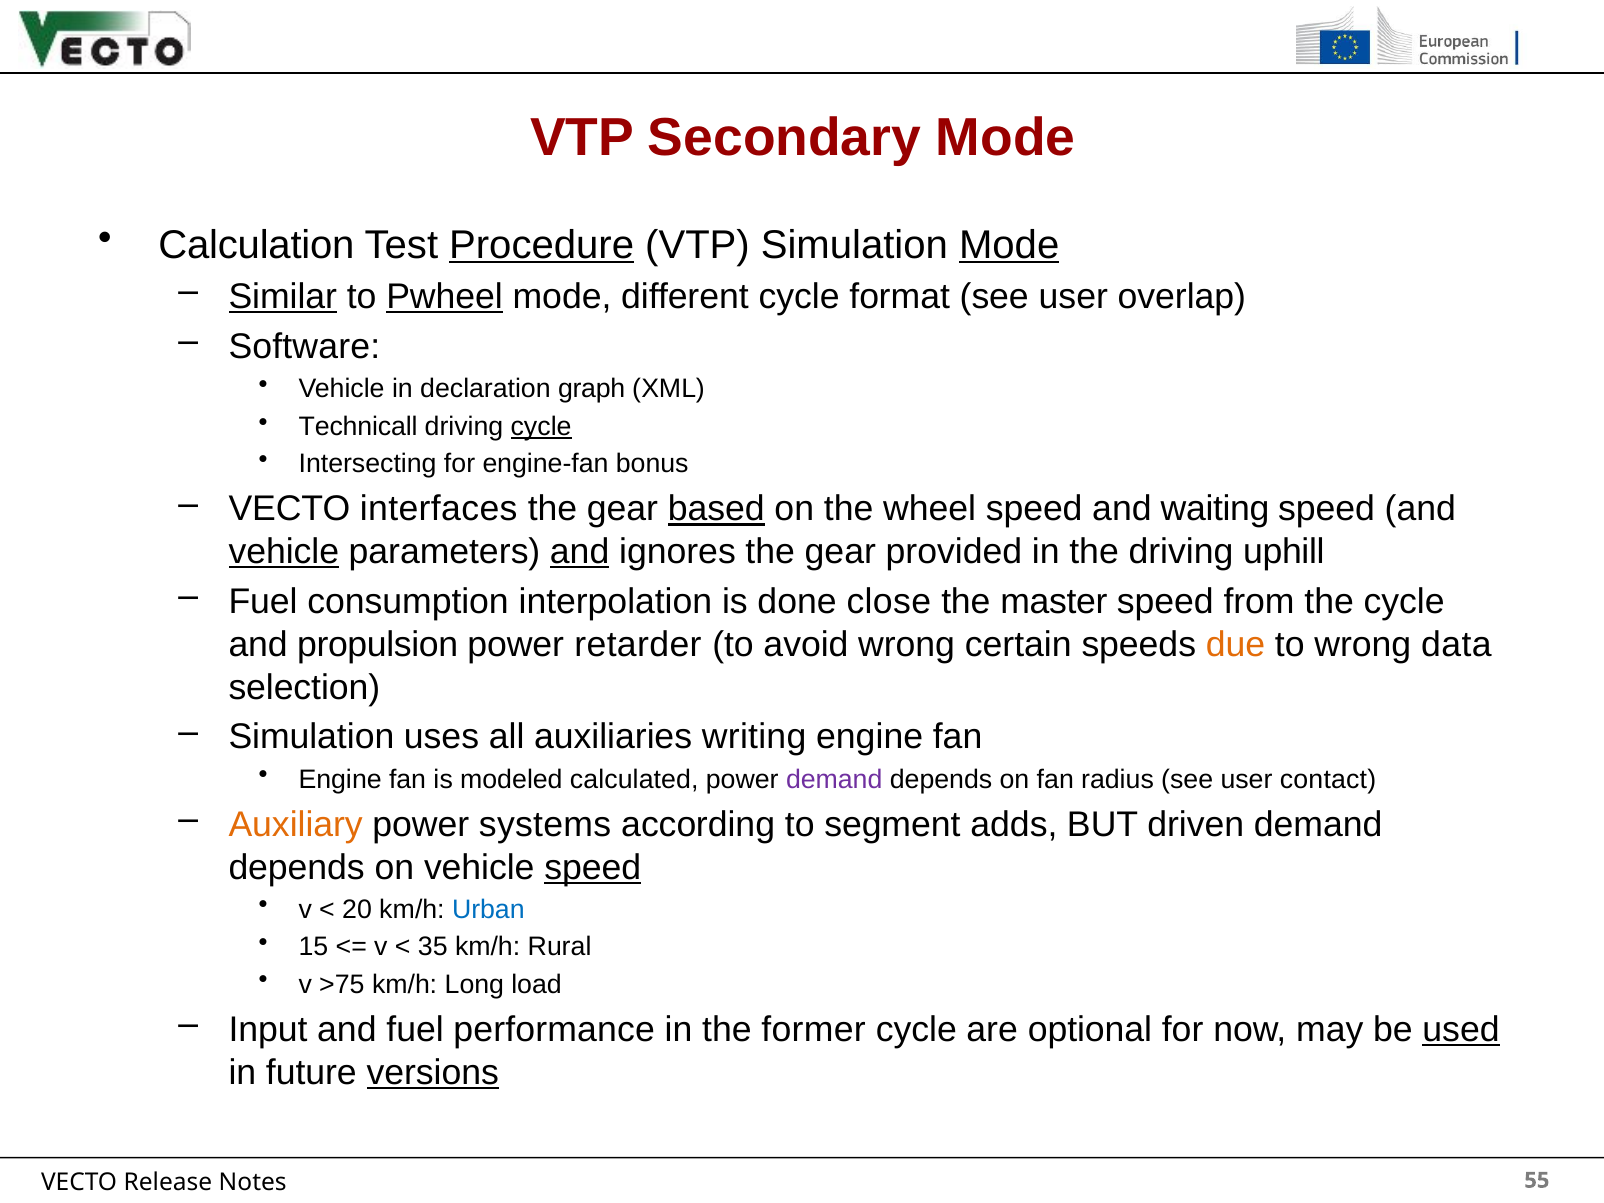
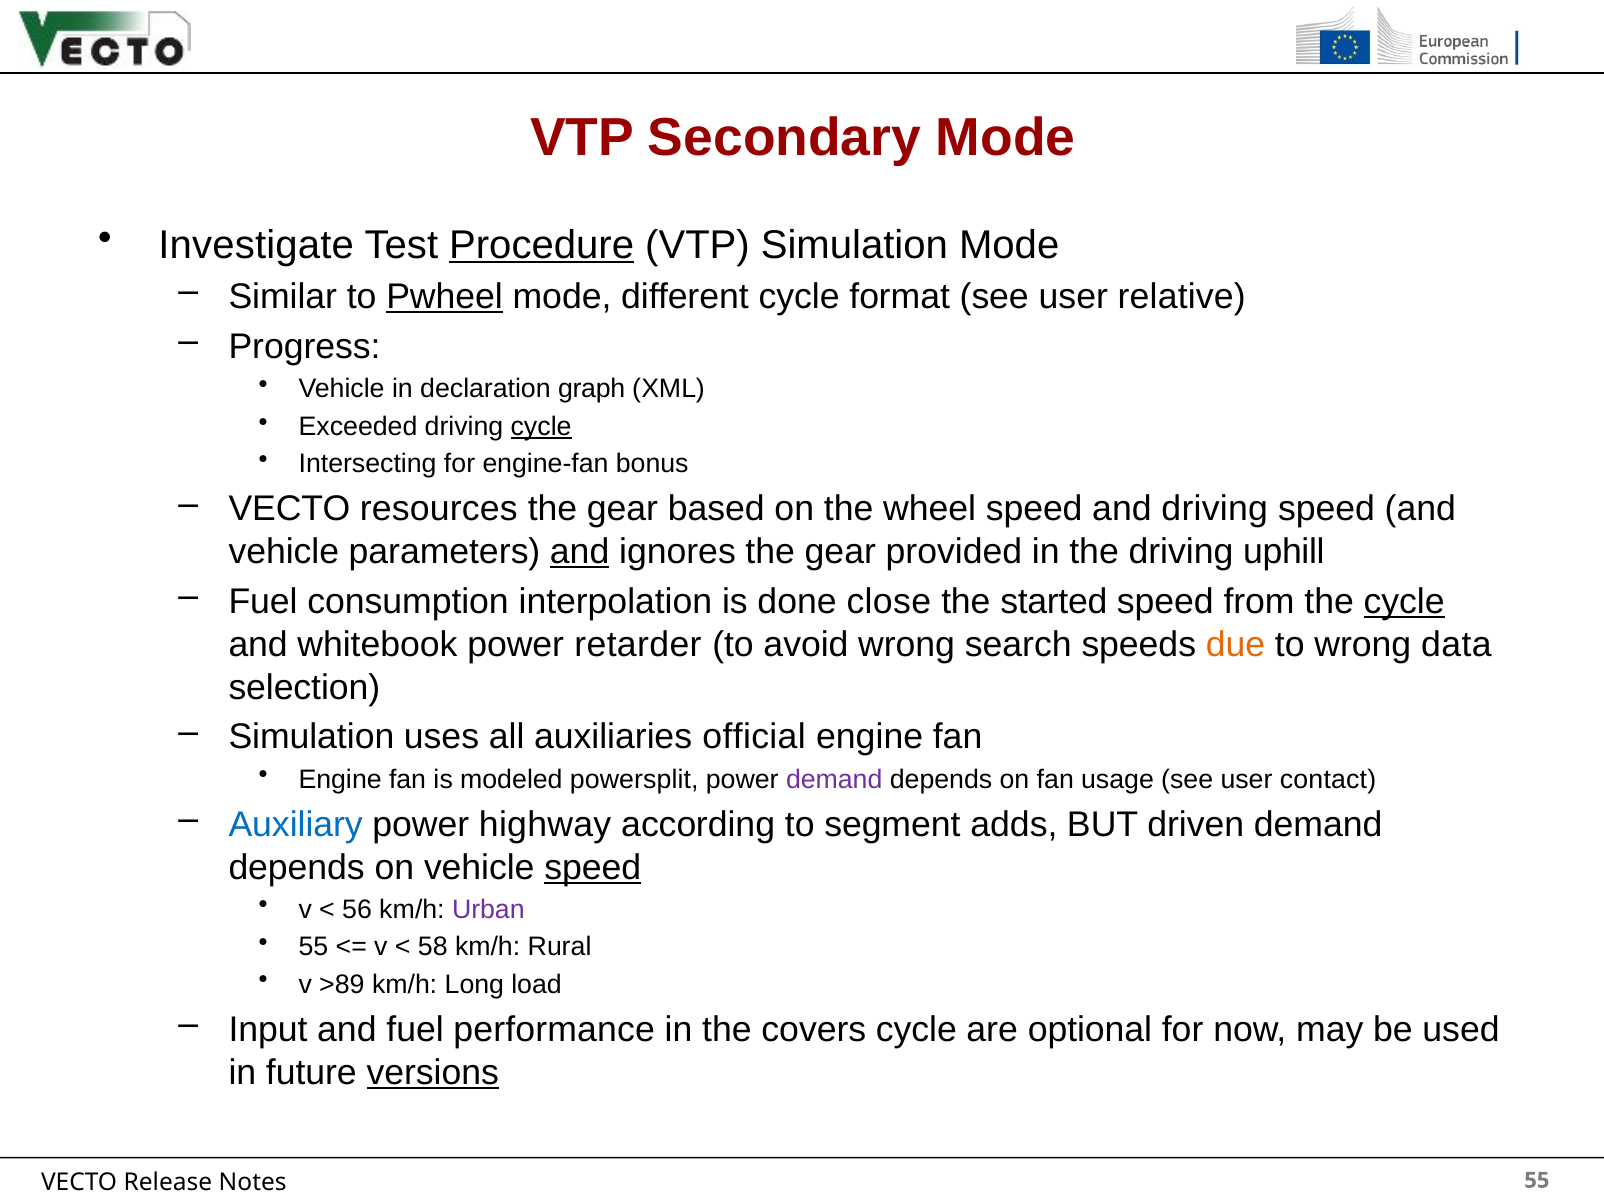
Calculation: Calculation -> Investigate
Mode at (1009, 245) underline: present -> none
Similar underline: present -> none
overlap: overlap -> relative
Software: Software -> Progress
Technicall: Technicall -> Exceeded
interfaces: interfaces -> resources
based underline: present -> none
and waiting: waiting -> driving
vehicle at (284, 552) underline: present -> none
master: master -> started
cycle at (1404, 602) underline: none -> present
propulsion: propulsion -> whitebook
certain: certain -> search
writing: writing -> official
calculated: calculated -> powersplit
radius: radius -> usage
Auxiliary colour: orange -> blue
systems: systems -> highway
20: 20 -> 56
Urban colour: blue -> purple
15 at (314, 947): 15 -> 55
35: 35 -> 58
>75: >75 -> >89
former: former -> covers
used underline: present -> none
